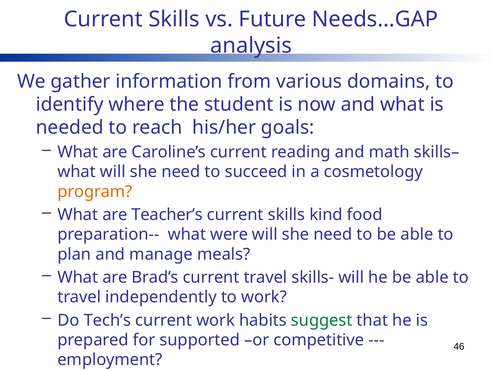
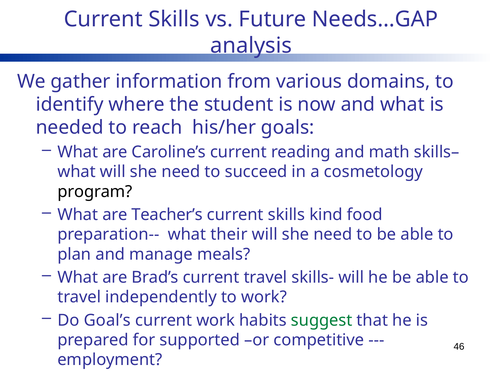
program colour: orange -> black
were: were -> their
Tech’s: Tech’s -> Goal’s
